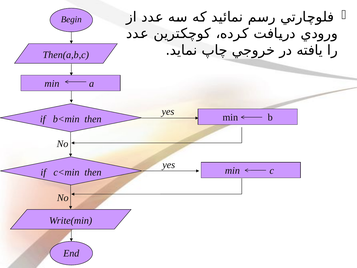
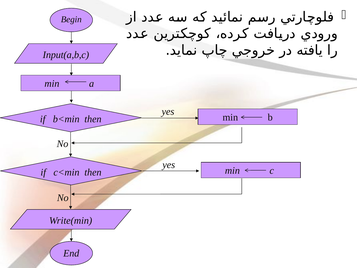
Then(a,b,c: Then(a,b,c -> Input(a,b,c
